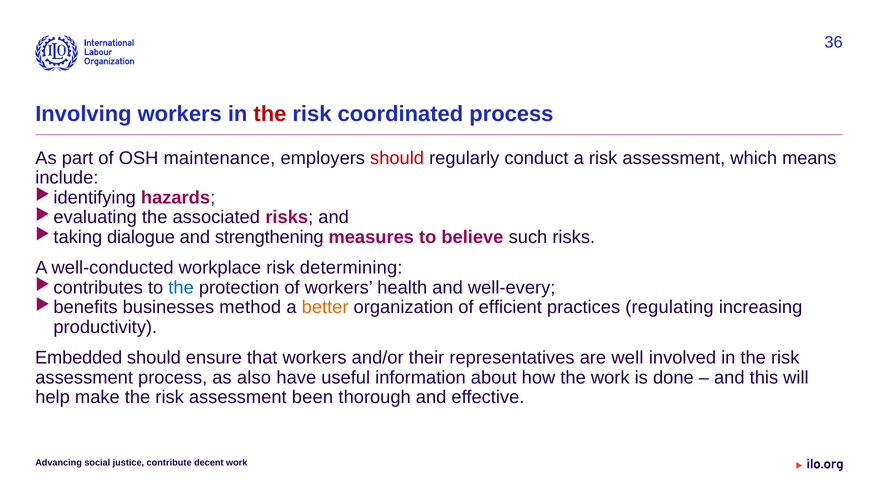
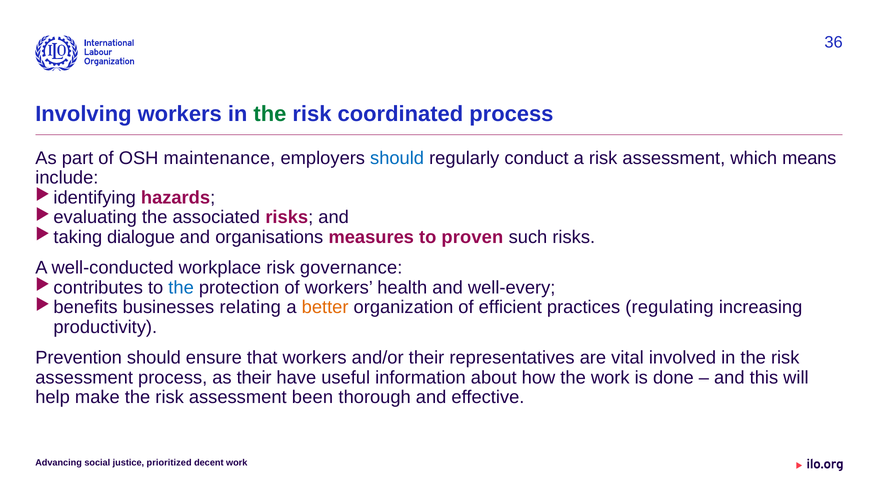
the at (270, 114) colour: red -> green
should at (397, 158) colour: red -> blue
strengthening: strengthening -> organisations
believe: believe -> proven
determining: determining -> governance
method: method -> relating
Embedded: Embedded -> Prevention
well: well -> vital
as also: also -> their
contribute: contribute -> prioritized
